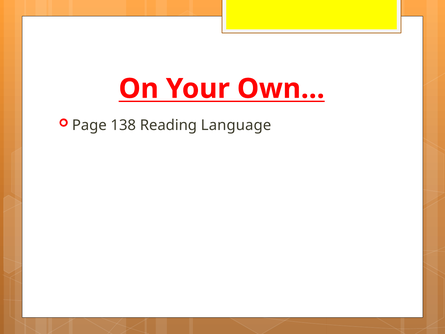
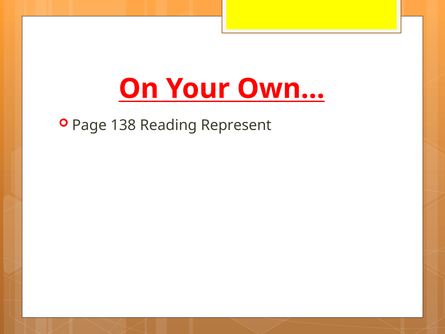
Language: Language -> Represent
